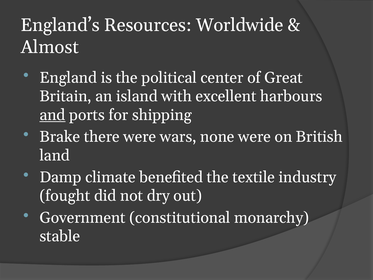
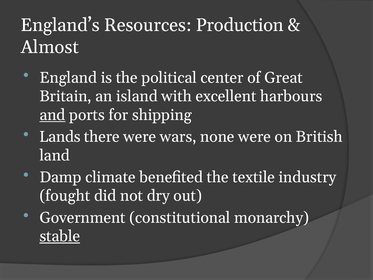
Worldwide: Worldwide -> Production
Brake: Brake -> Lands
stable underline: none -> present
